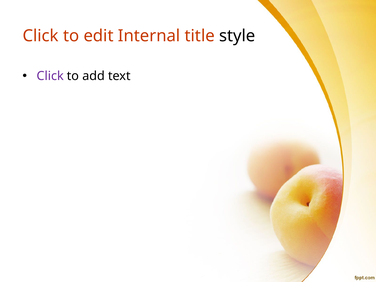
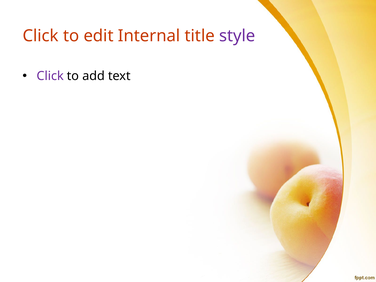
style colour: black -> purple
